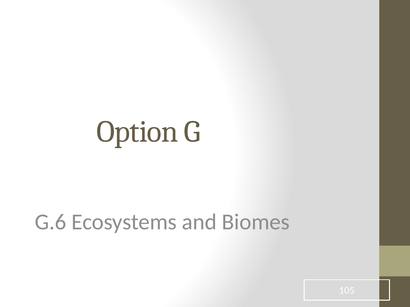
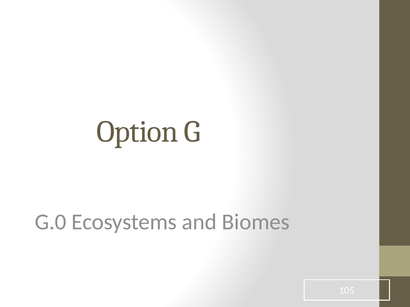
G.6: G.6 -> G.0
